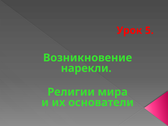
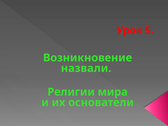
нарекли: нарекли -> назвали
